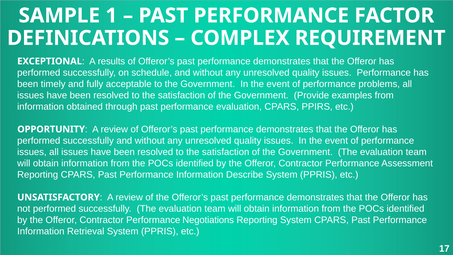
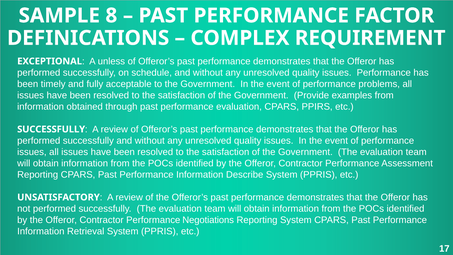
1: 1 -> 8
results: results -> unless
OPPORTUNITY at (51, 129): OPPORTUNITY -> SUCCESSFULLY
